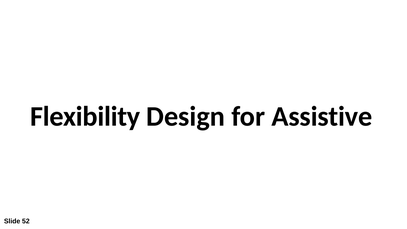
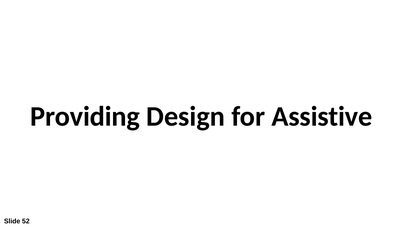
Flexibility: Flexibility -> Providing
